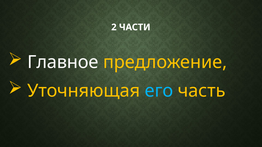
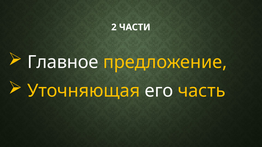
его colour: light blue -> white
